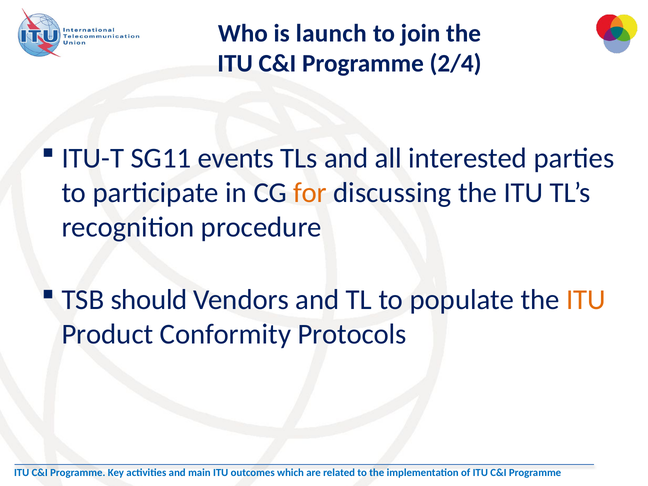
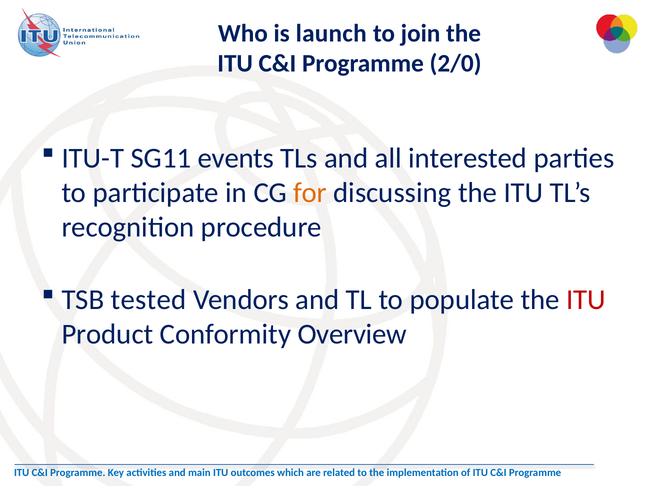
2/4: 2/4 -> 2/0
should: should -> tested
ITU at (586, 300) colour: orange -> red
Protocols: Protocols -> Overview
